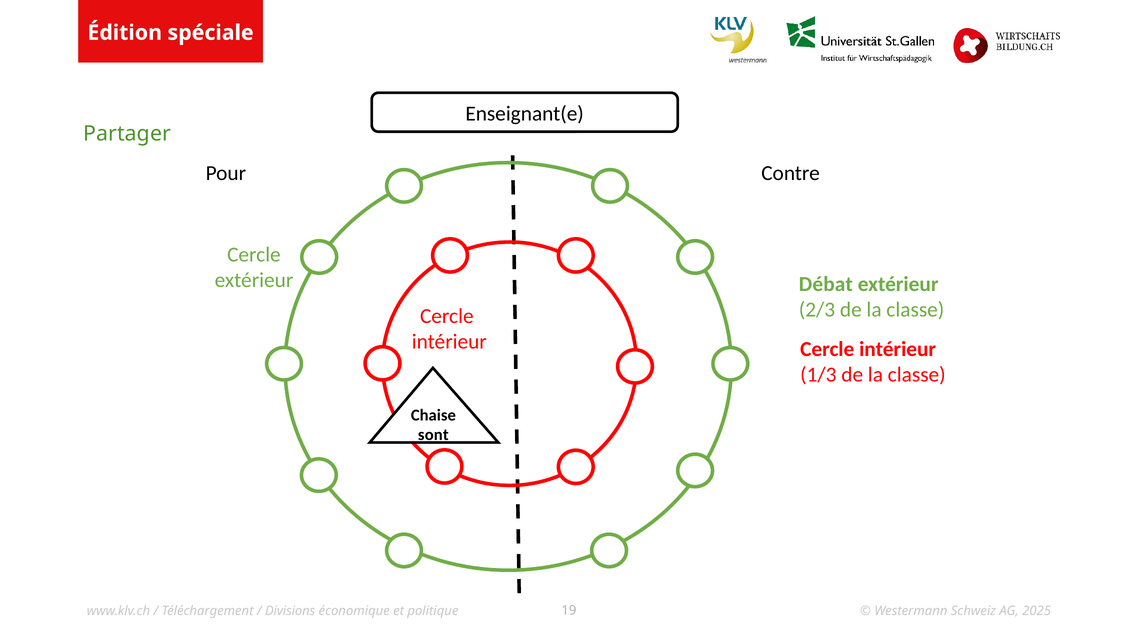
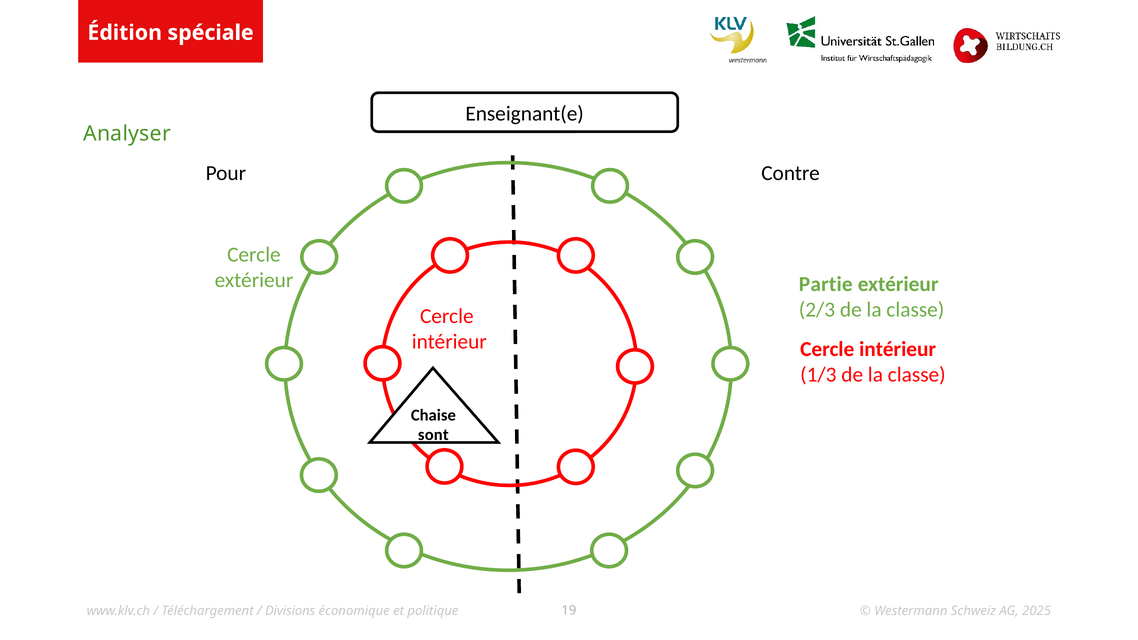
Partager: Partager -> Analyser
Débat: Débat -> Partie
